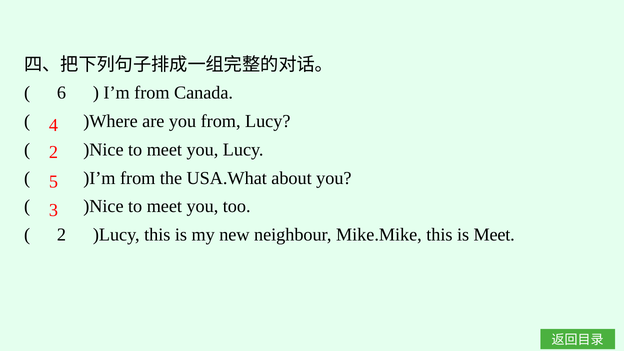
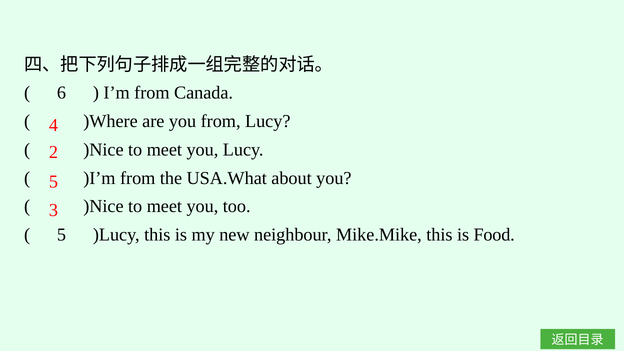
2 at (62, 235): 2 -> 5
is Meet: Meet -> Food
